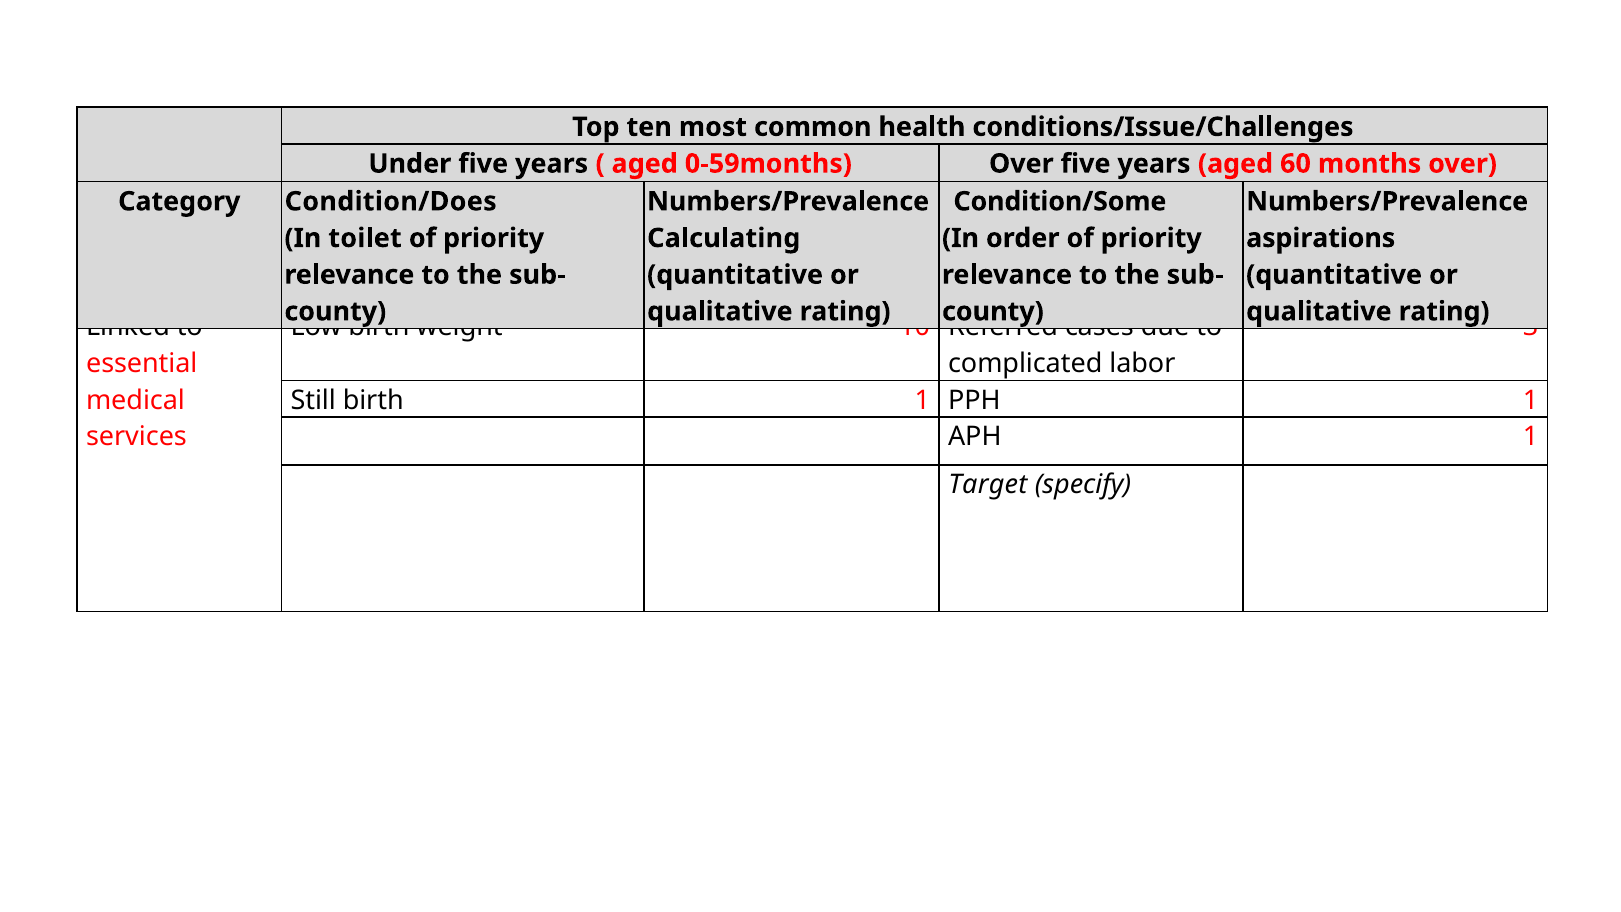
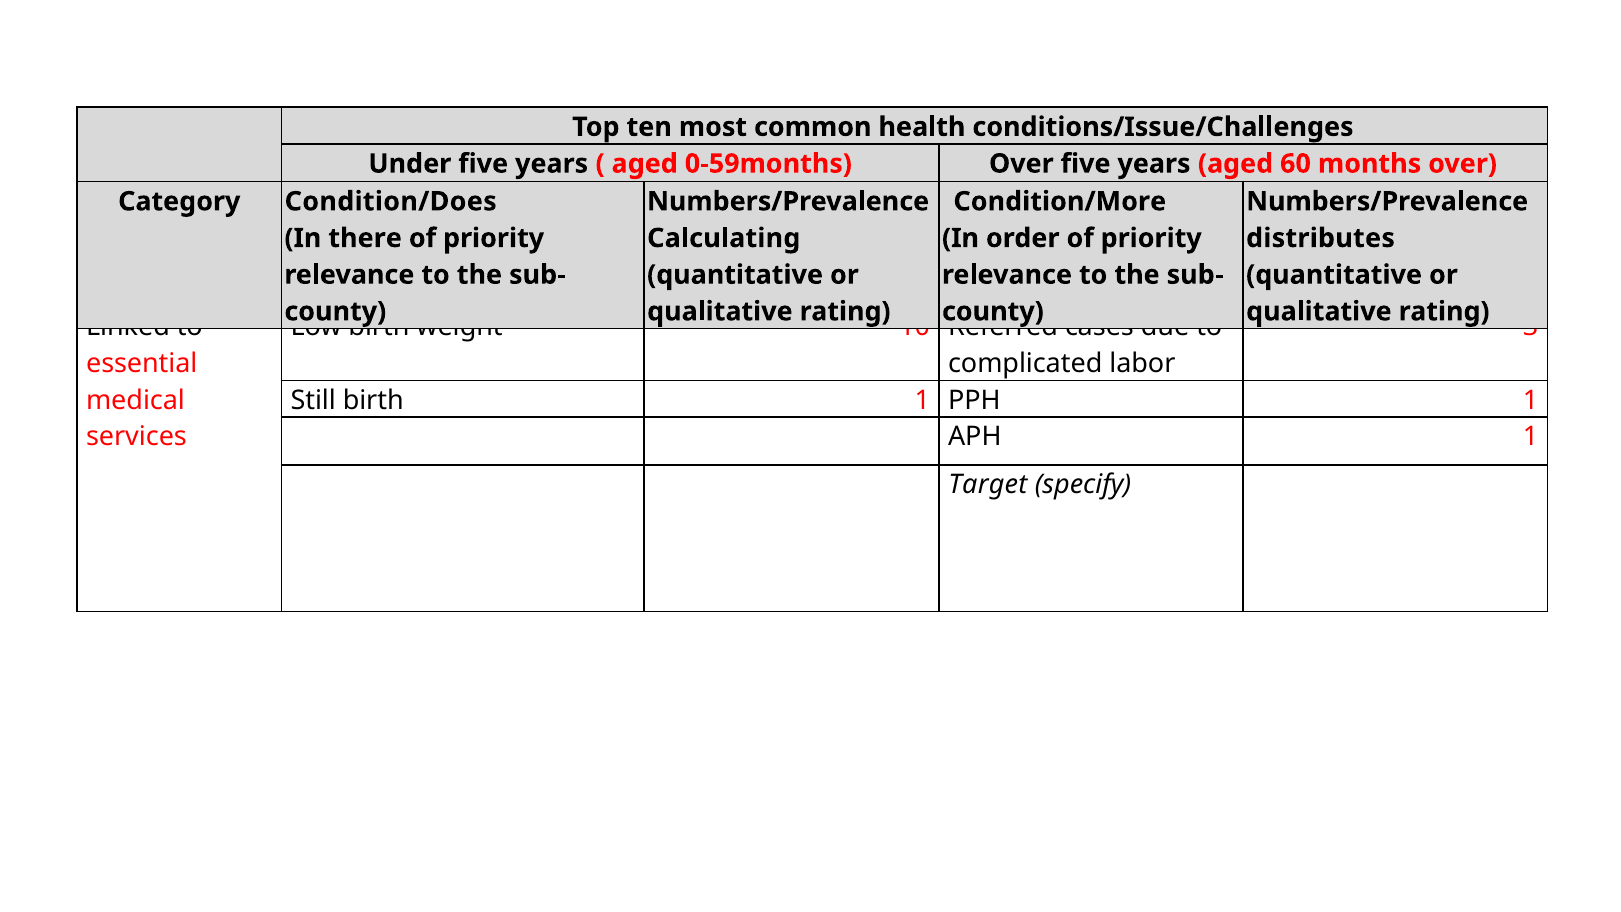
Condition/Some: Condition/Some -> Condition/More
toilet: toilet -> there
aspirations: aspirations -> distributes
